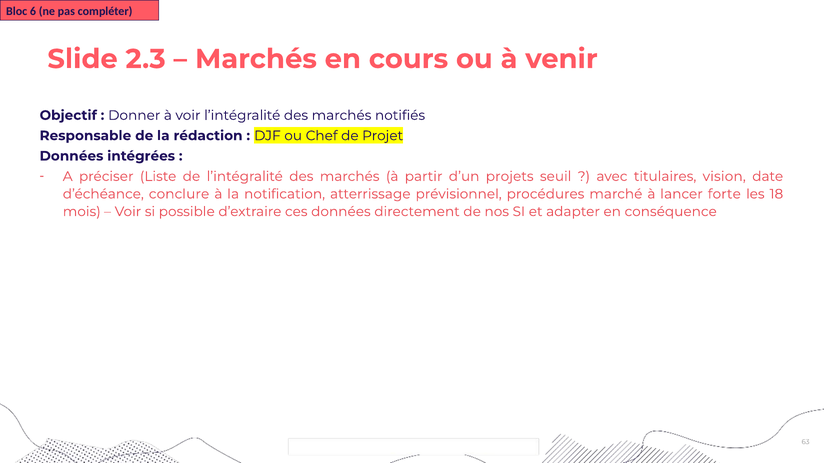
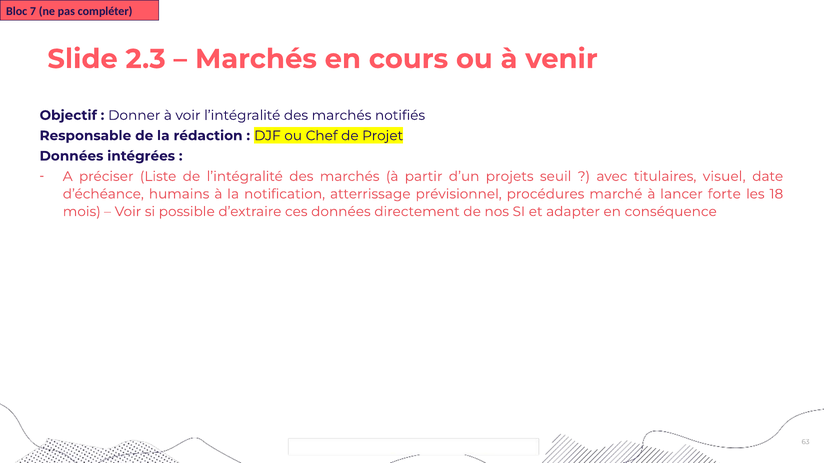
6: 6 -> 7
vision: vision -> visuel
conclure: conclure -> humains
